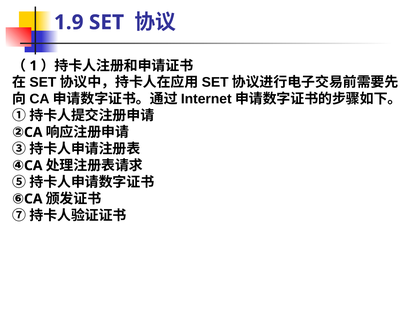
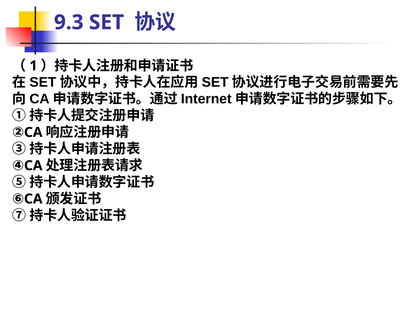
1.9: 1.9 -> 9.3
